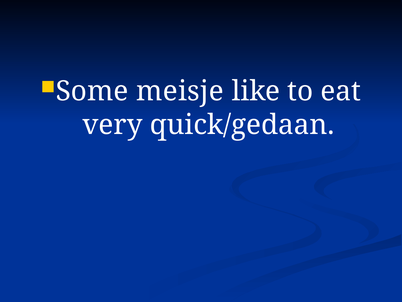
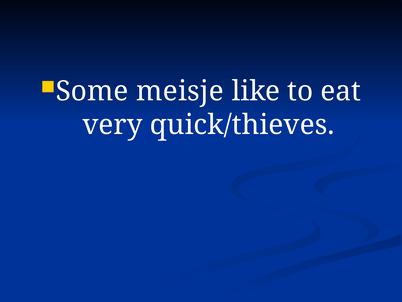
quick/gedaan: quick/gedaan -> quick/thieves
